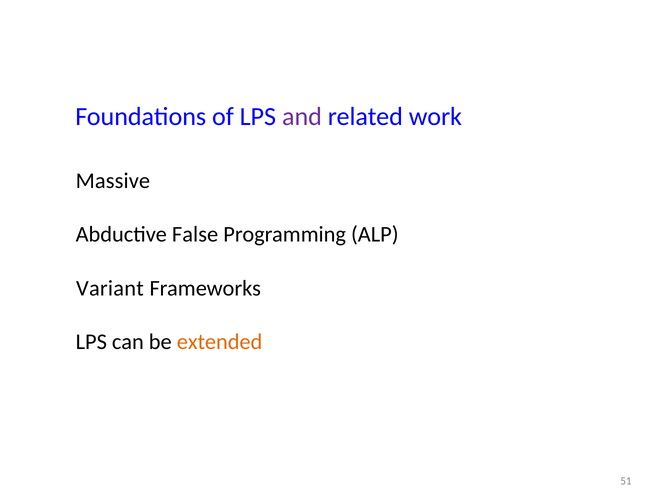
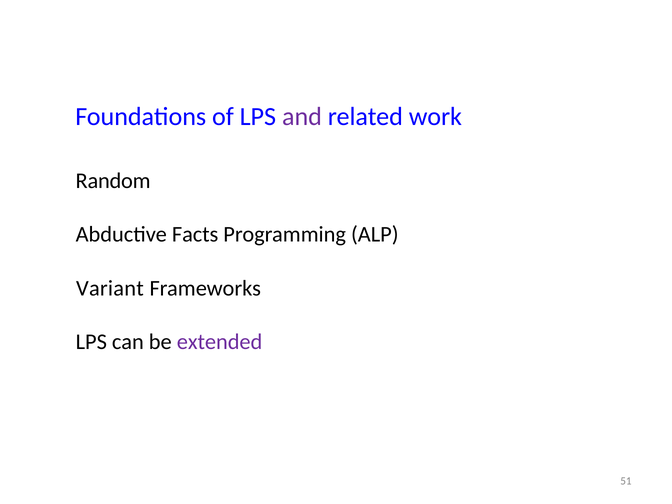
Massive: Massive -> Random
False: False -> Facts
extended colour: orange -> purple
